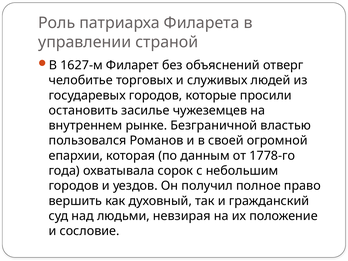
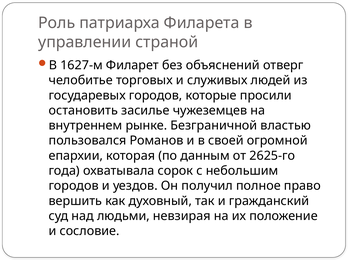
1778-го: 1778-го -> 2625-го
